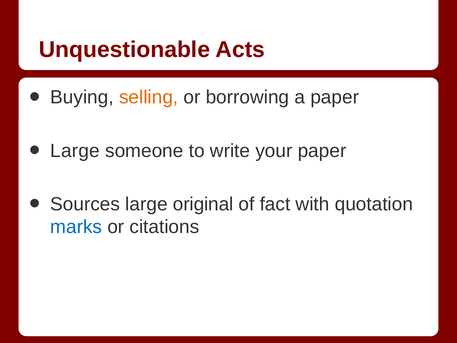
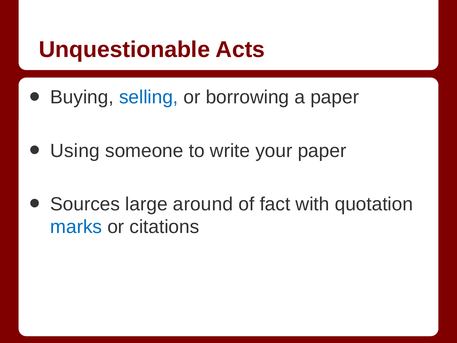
selling colour: orange -> blue
Large at (75, 151): Large -> Using
original: original -> around
